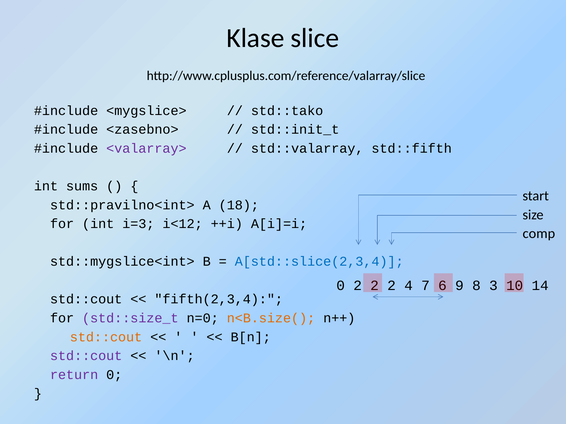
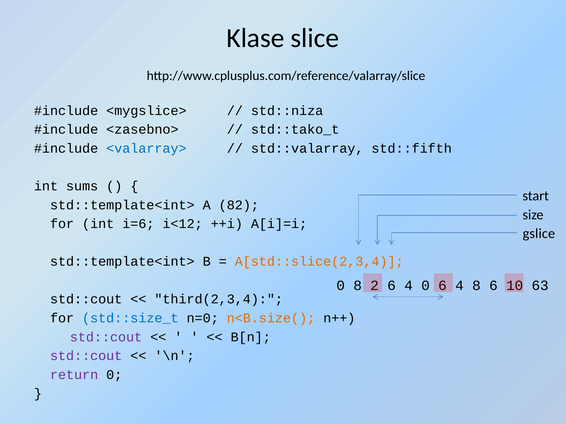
std::tako: std::tako -> std::niza
std::init_t: std::init_t -> std::tako_t
<valarray> colour: purple -> blue
std::pravilno<int> at (122, 205): std::pravilno<int> -> std::template<int>
18: 18 -> 82
i=3: i=3 -> i=6
comp: comp -> gslice
std::mygslice<int> at (122, 262): std::mygslice<int> -> std::template<int>
A[std::slice(2,3,4 colour: blue -> orange
0 2: 2 -> 8
2 at (392, 286): 2 -> 6
4 7: 7 -> 0
9 at (459, 286): 9 -> 4
8 3: 3 -> 6
14: 14 -> 63
fifth(2,3,4: fifth(2,3,4 -> third(2,3,4
std::size_t colour: purple -> blue
std::cout at (106, 337) colour: orange -> purple
